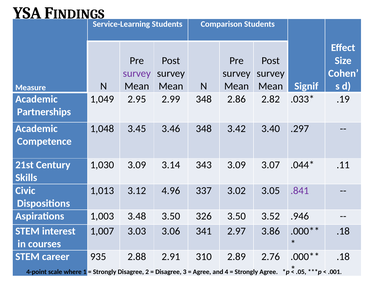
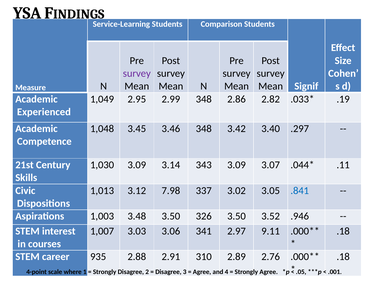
Partnerships: Partnerships -> Experienced
4.96: 4.96 -> 7.98
.841 colour: purple -> blue
3.86: 3.86 -> 9.11
